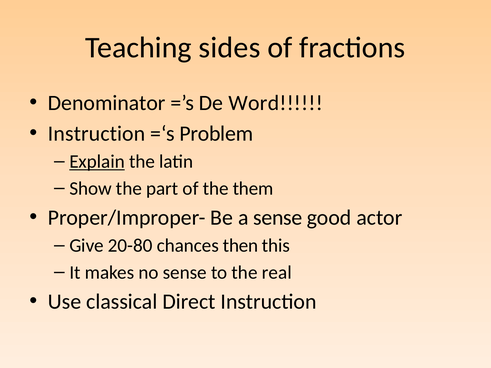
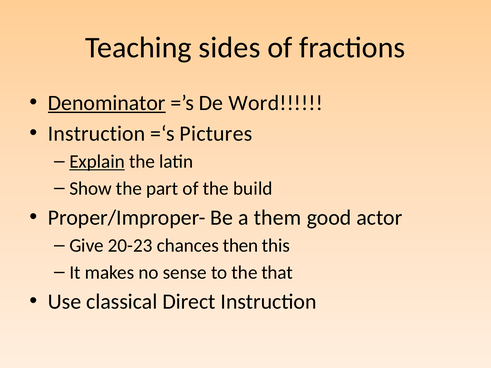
Denominator underline: none -> present
Problem: Problem -> Pictures
them: them -> build
a sense: sense -> them
20-80: 20-80 -> 20-23
real: real -> that
